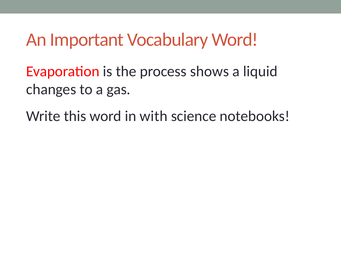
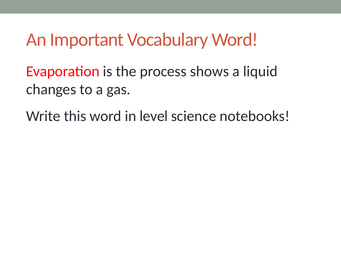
with: with -> level
